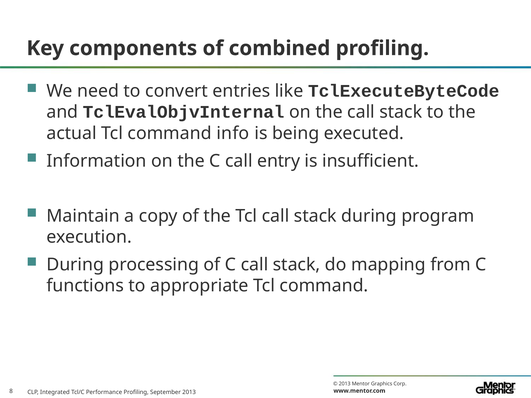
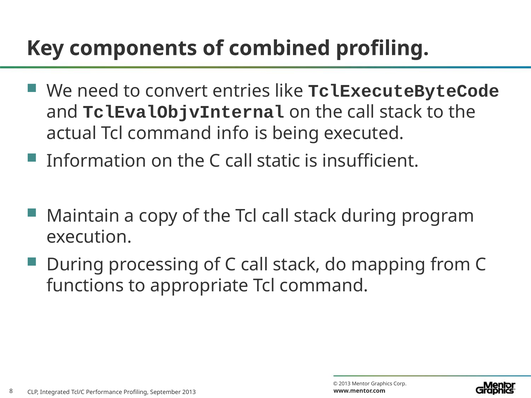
entry: entry -> static
